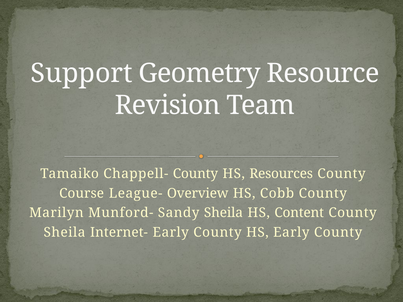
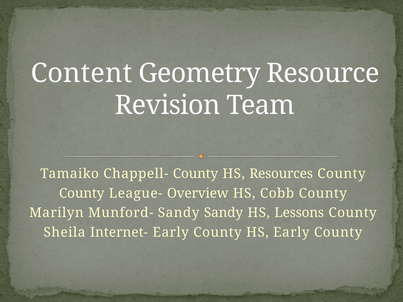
Support: Support -> Content
Course at (82, 194): Course -> County
Sandy Sheila: Sheila -> Sandy
Content: Content -> Lessons
